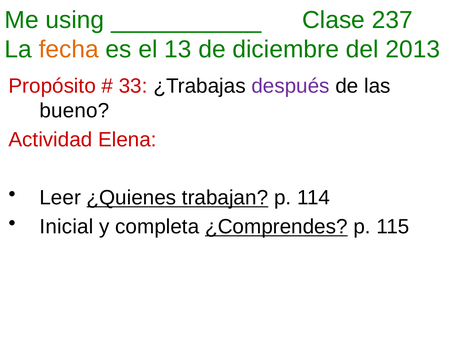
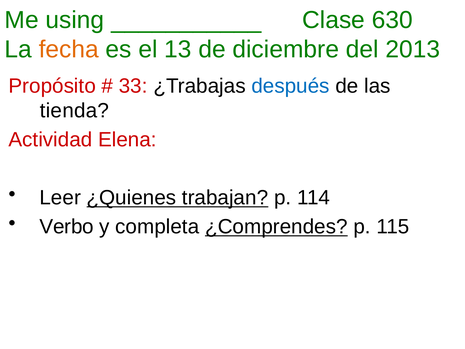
237: 237 -> 630
después colour: purple -> blue
bueno: bueno -> tienda
Inicial: Inicial -> Verbo
